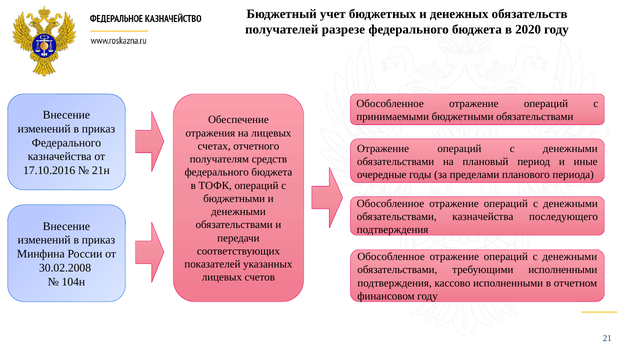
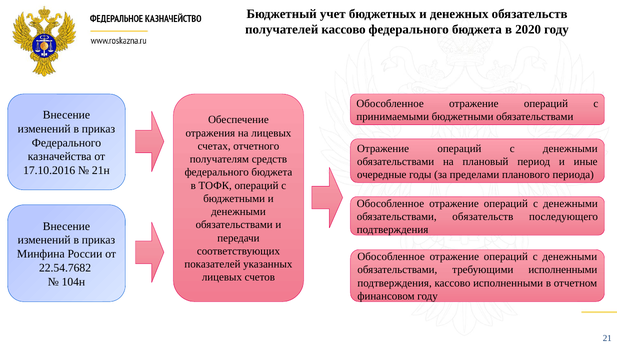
получателей разрезе: разрезе -> кассово
обязательствами казначейства: казначейства -> обязательств
30.02.2008: 30.02.2008 -> 22.54.7682
